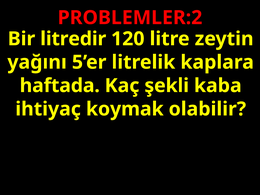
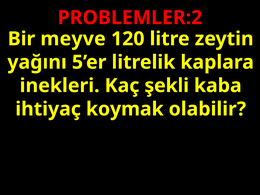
litredir: litredir -> meyve
haftada: haftada -> inekleri
